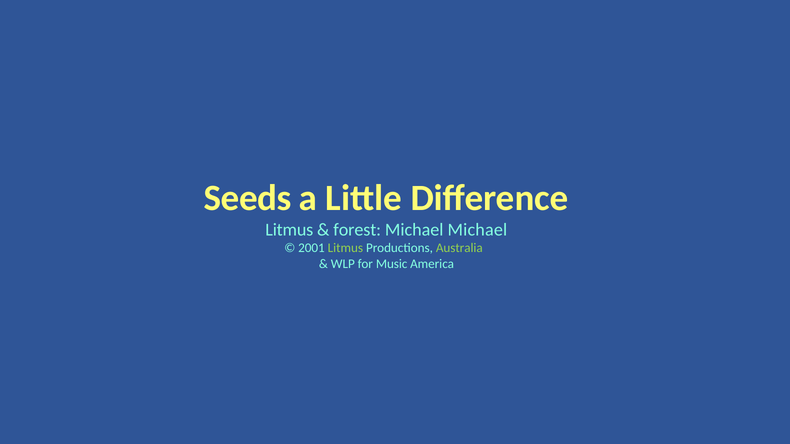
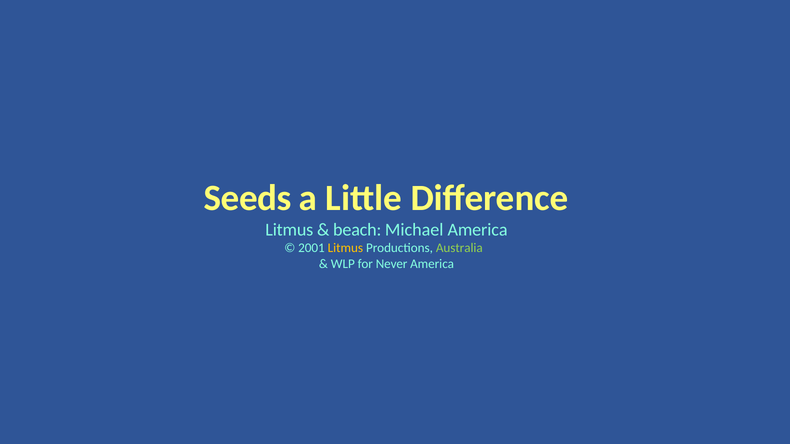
forest: forest -> beach
Michael Michael: Michael -> America
Litmus at (345, 248) colour: light green -> yellow
Music: Music -> Never
